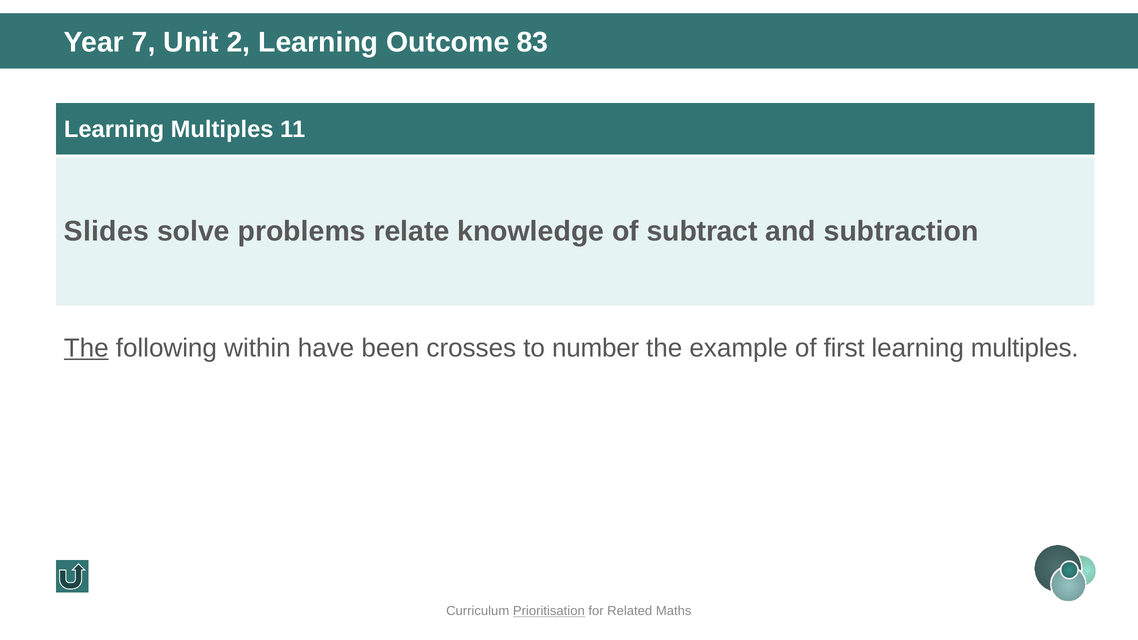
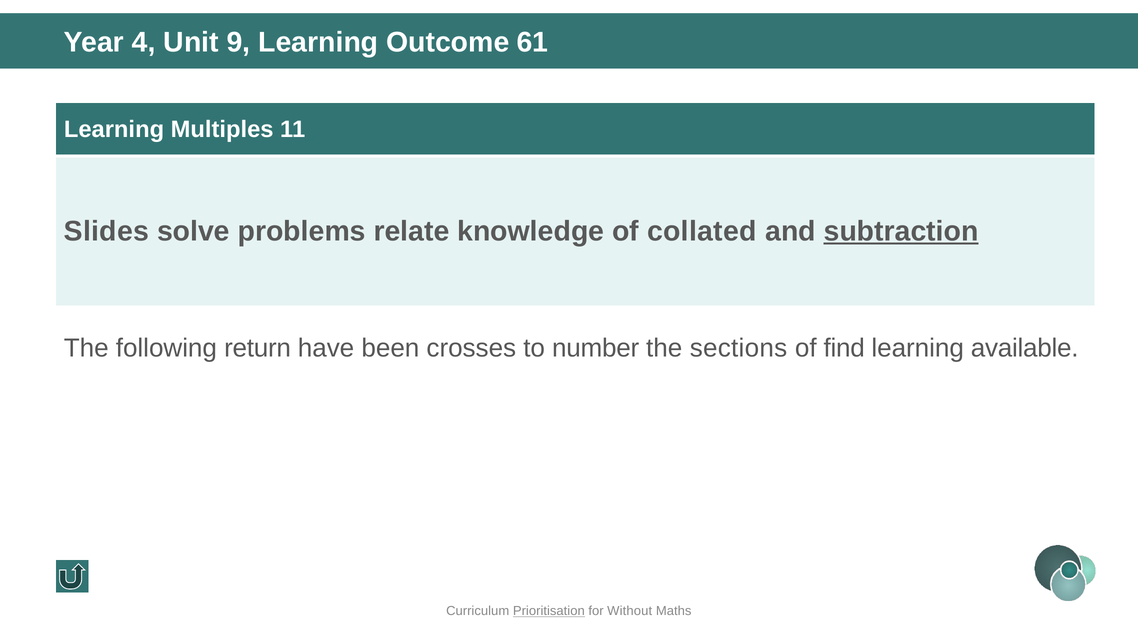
7: 7 -> 4
2: 2 -> 9
83: 83 -> 61
subtract: subtract -> collated
subtraction underline: none -> present
The at (86, 348) underline: present -> none
within: within -> return
example: example -> sections
first: first -> find
multiples at (1025, 348): multiples -> available
Related: Related -> Without
